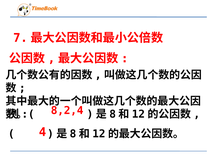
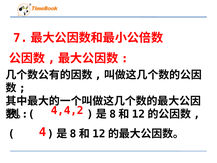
8,2,4: 8,2,4 -> 4,4,2
